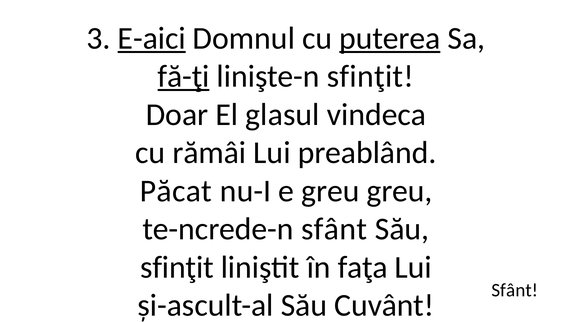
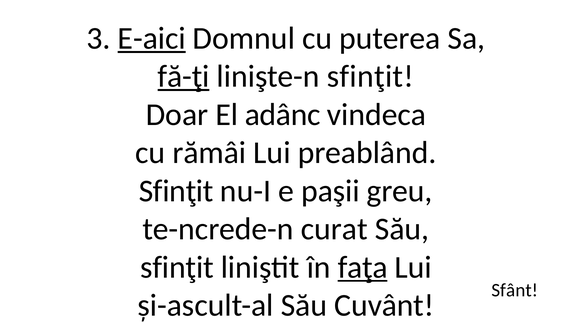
puterea underline: present -> none
glasul: glasul -> adânc
Păcat at (176, 191): Păcat -> Sfinţit
e greu: greu -> paşii
te-ncrede-n sfânt: sfânt -> curat
faţa underline: none -> present
